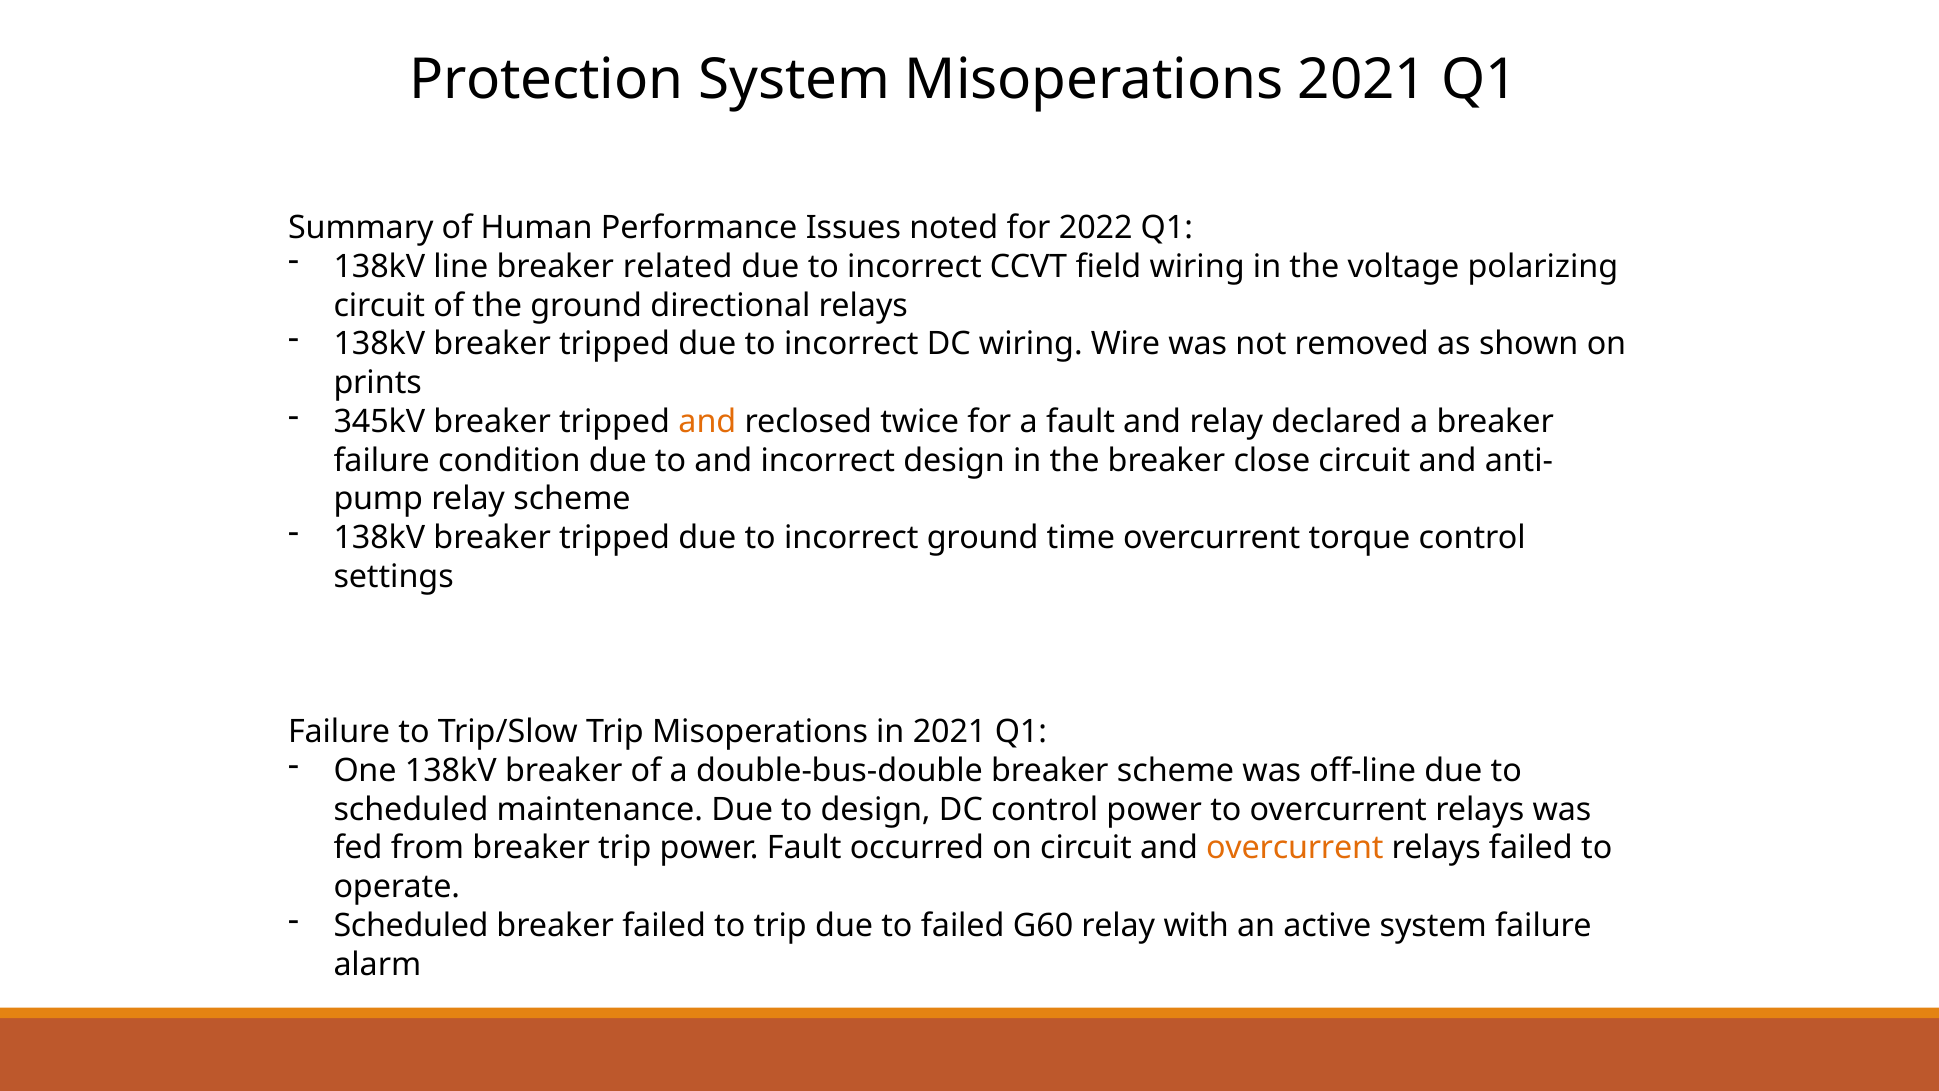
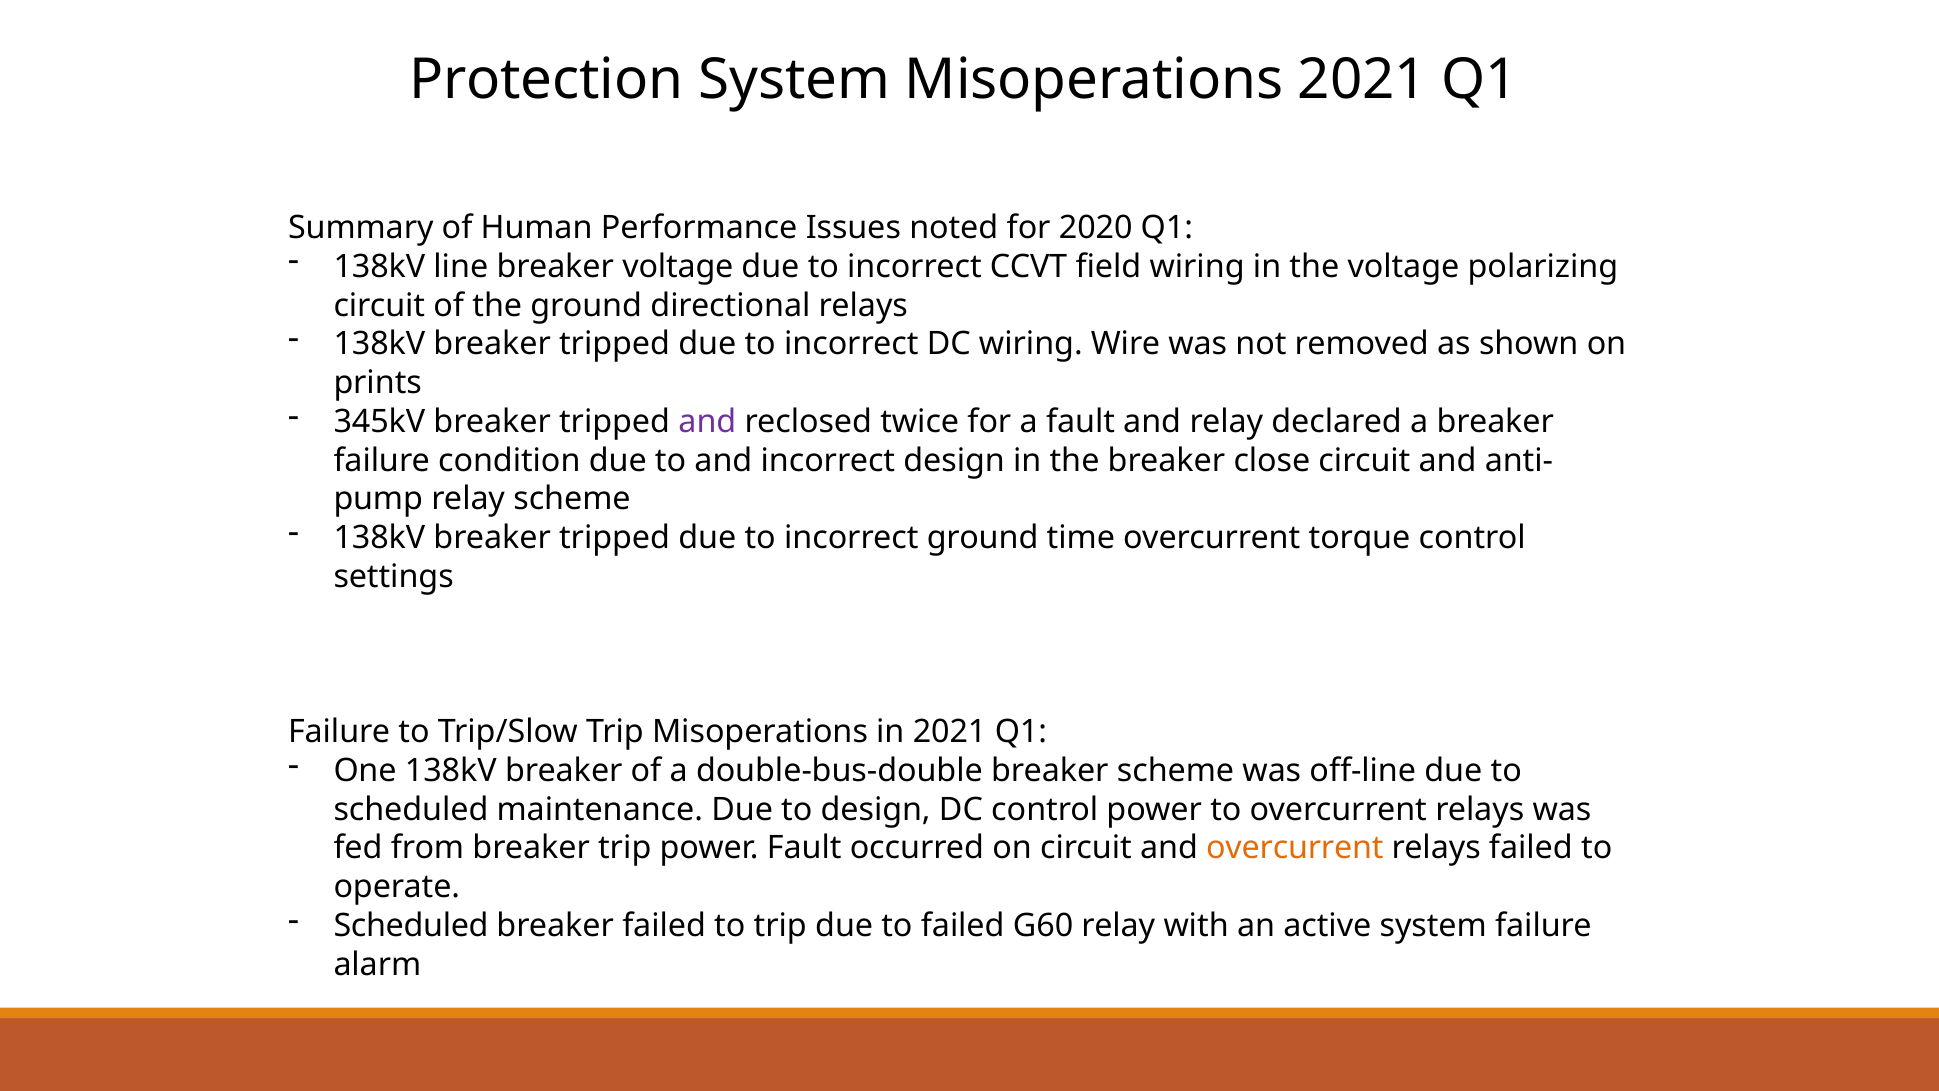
2022: 2022 -> 2020
breaker related: related -> voltage
and at (707, 422) colour: orange -> purple
